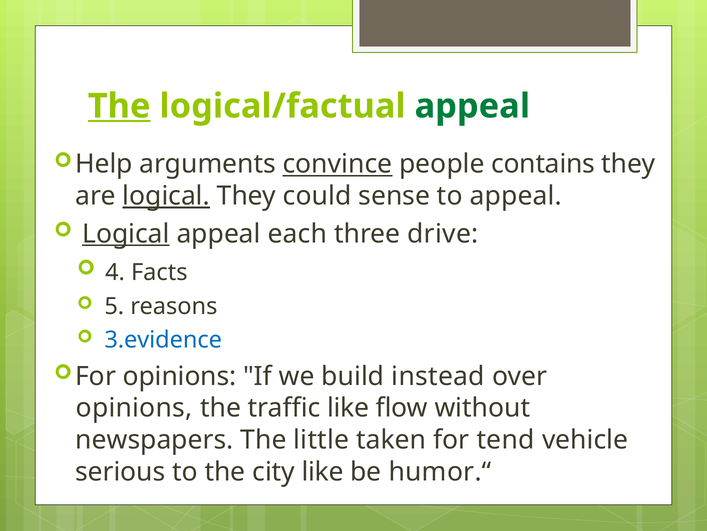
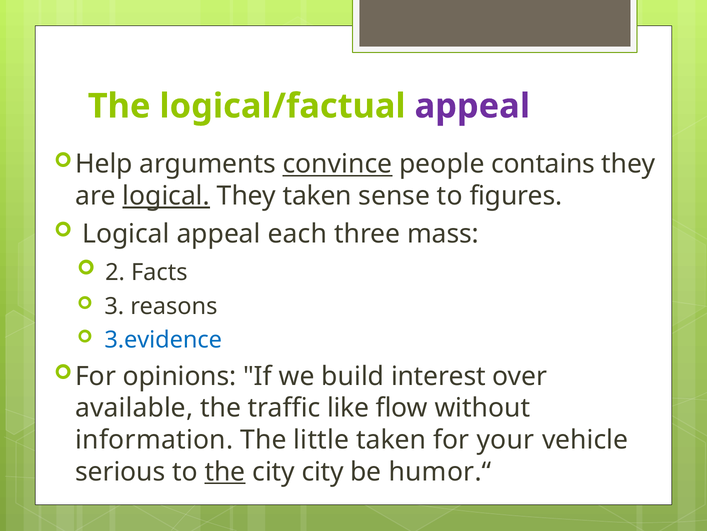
The at (119, 106) underline: present -> none
appeal at (472, 106) colour: green -> purple
They could: could -> taken
to appeal: appeal -> figures
Logical at (126, 234) underline: present -> none
drive: drive -> mass
4: 4 -> 2
5: 5 -> 3
instead: instead -> interest
opinions at (134, 408): opinions -> available
newspapers: newspapers -> information
tend: tend -> your
the at (225, 471) underline: none -> present
city like: like -> city
